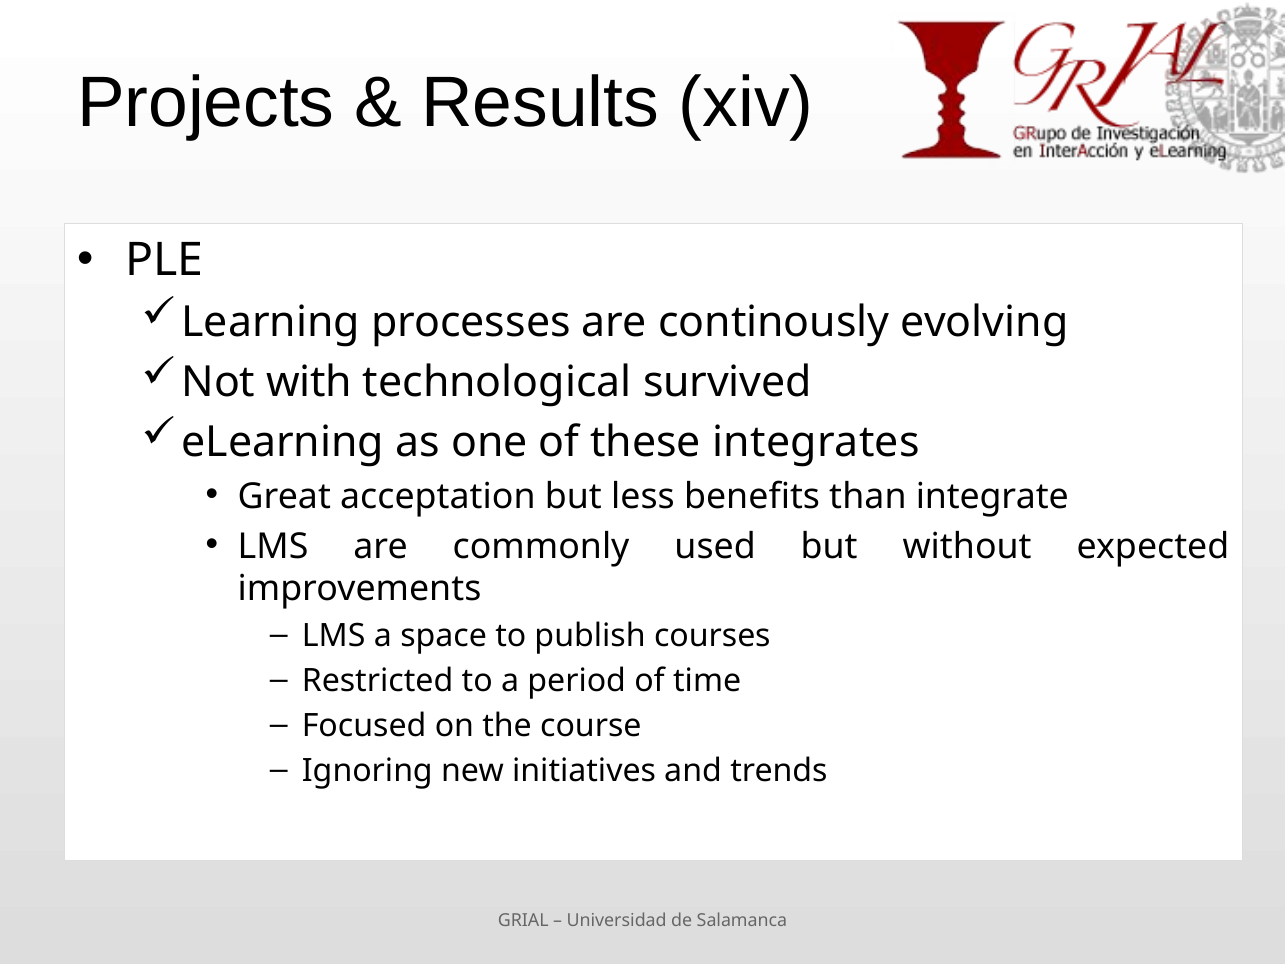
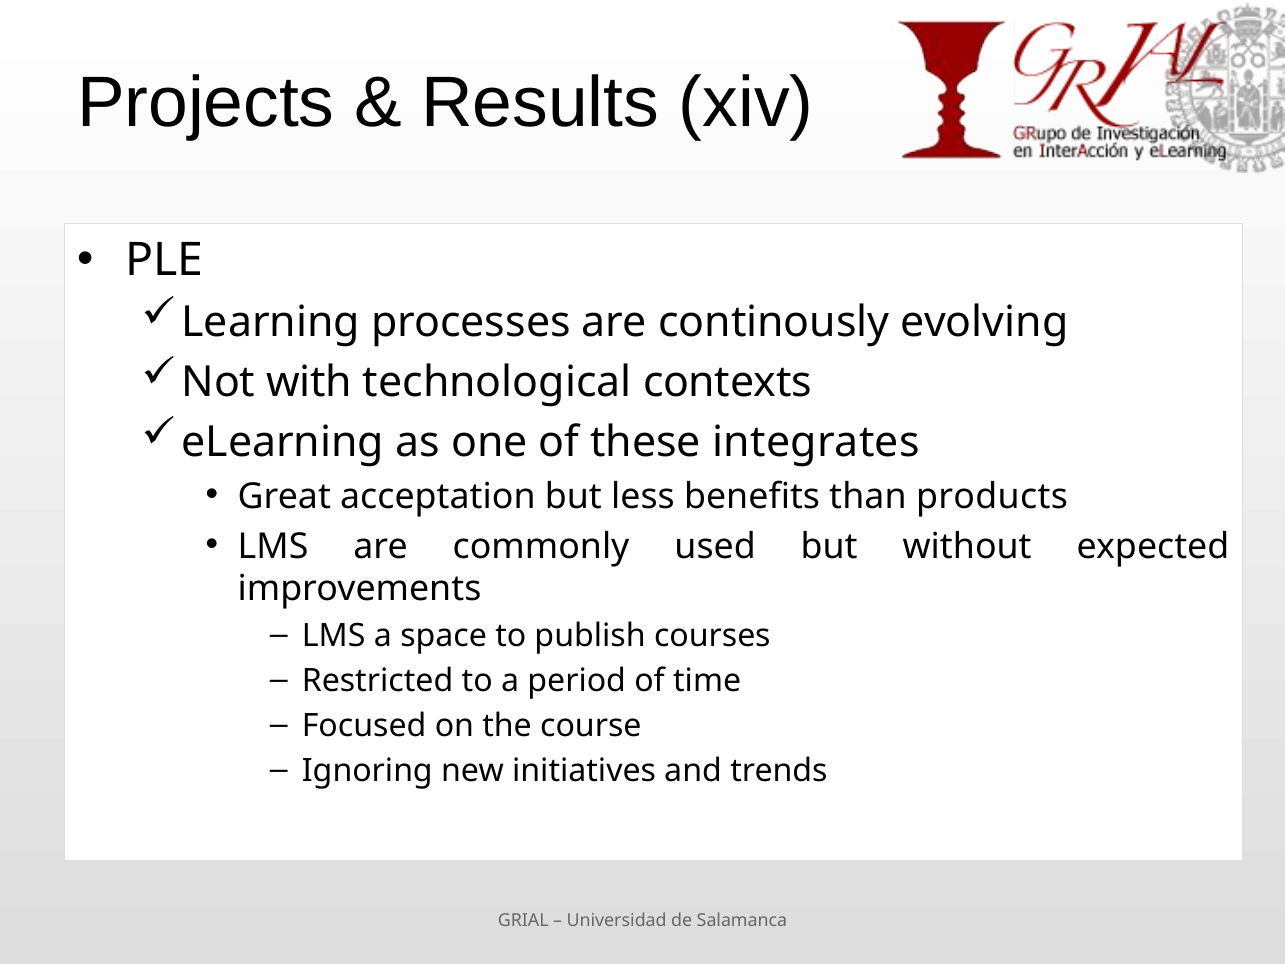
survived: survived -> contexts
integrate: integrate -> products
